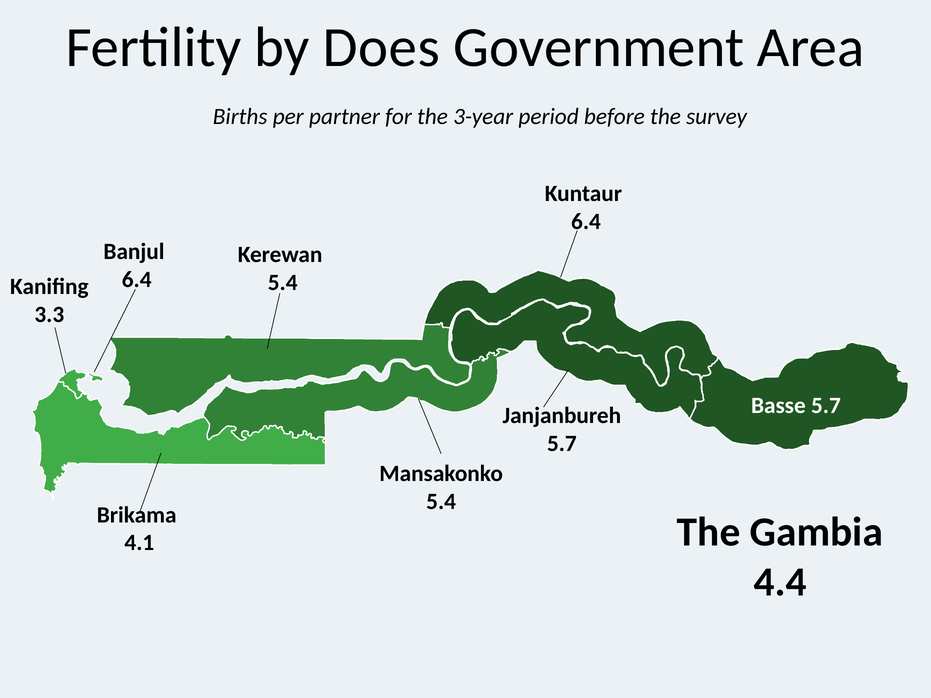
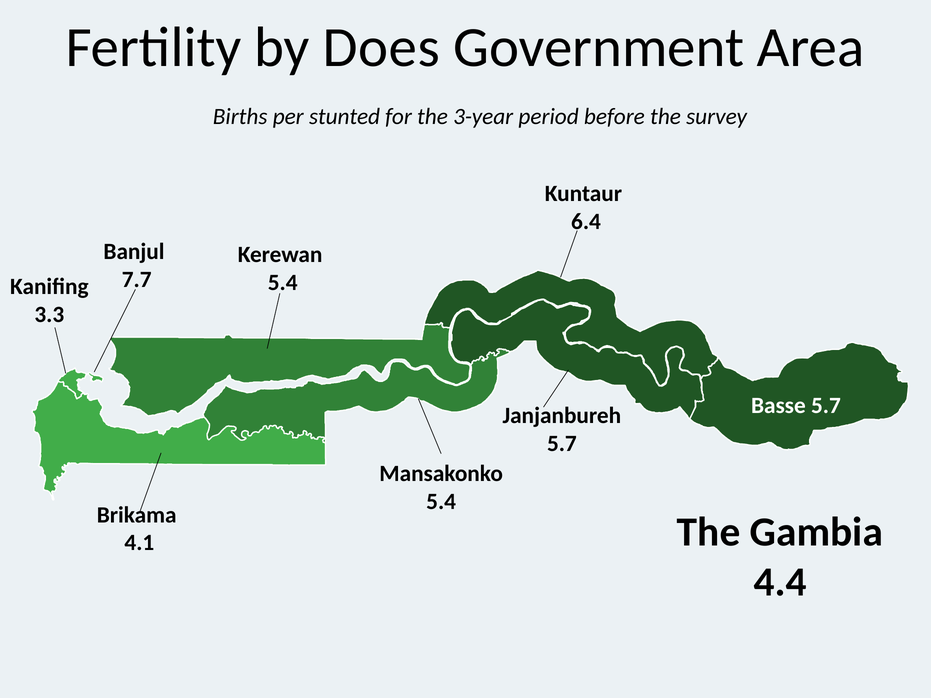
partner: partner -> stunted
6.4 at (137, 280): 6.4 -> 7.7
